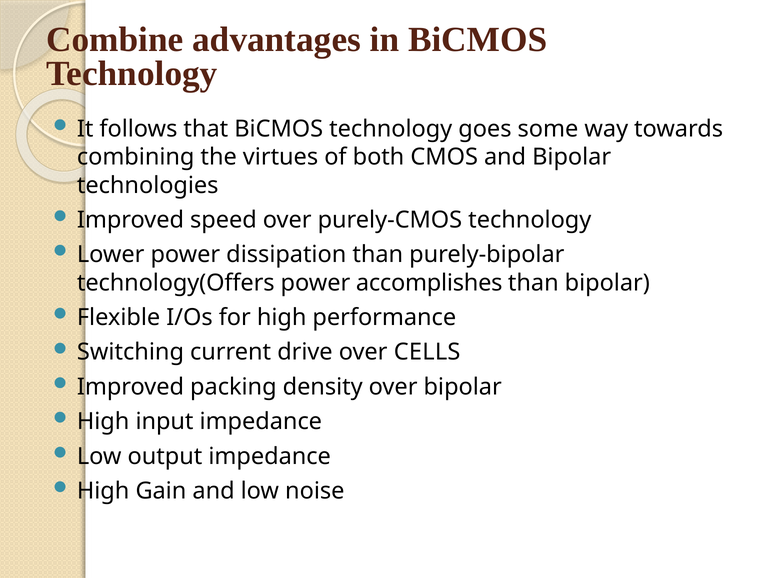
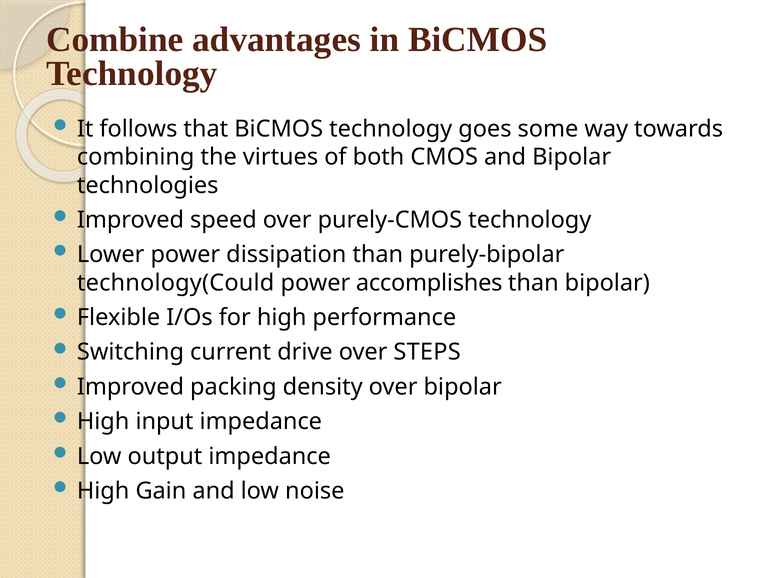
technology(Offers: technology(Offers -> technology(Could
CELLS: CELLS -> STEPS
